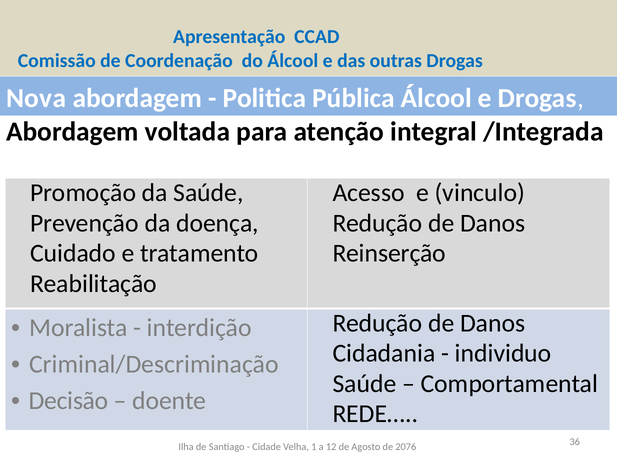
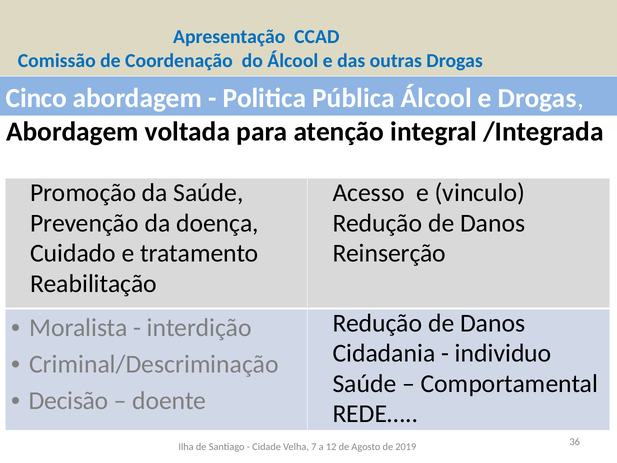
Nova: Nova -> Cinco
1: 1 -> 7
2076: 2076 -> 2019
